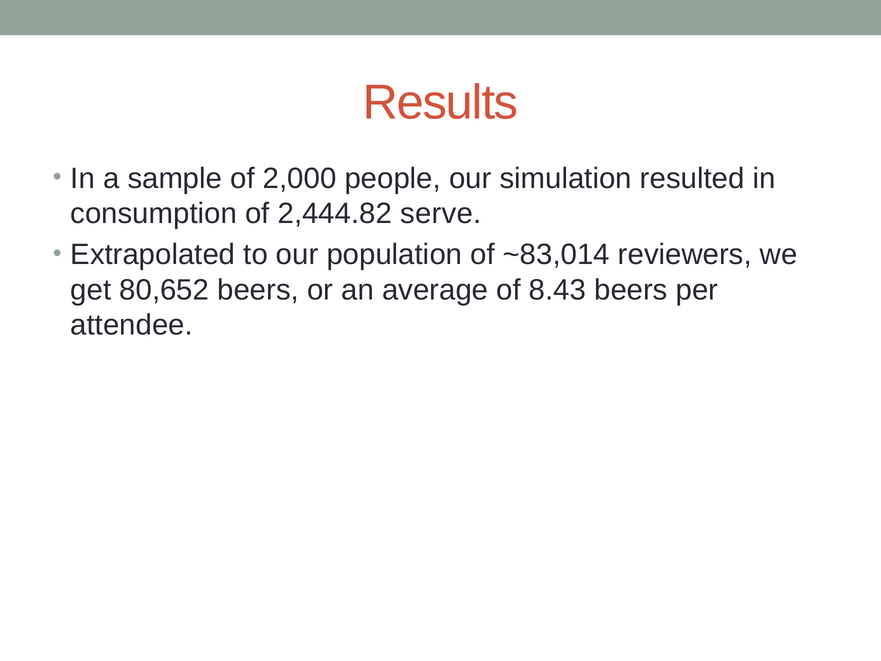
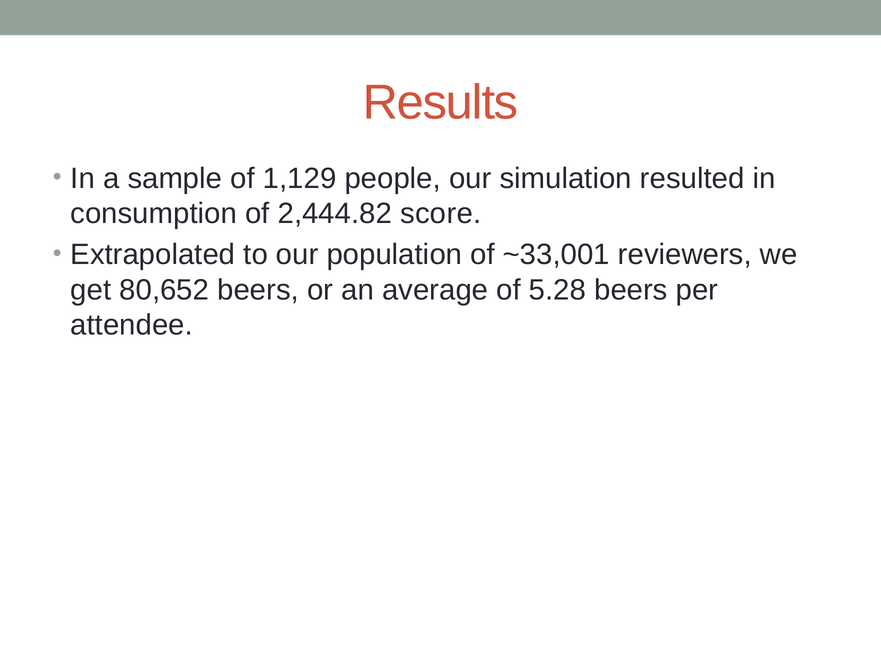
2,000: 2,000 -> 1,129
serve: serve -> score
~83,014: ~83,014 -> ~33,001
8.43: 8.43 -> 5.28
